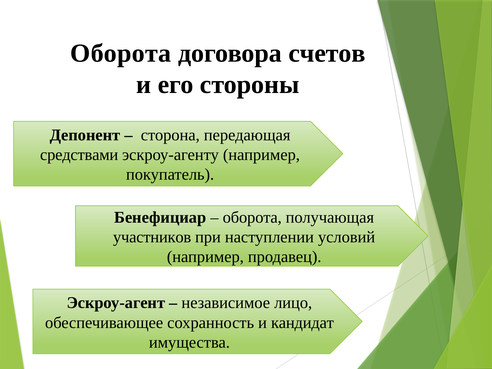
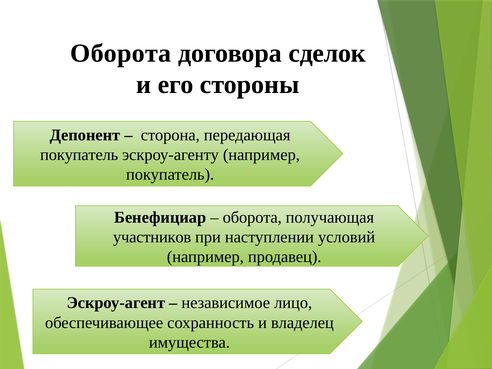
счетов: счетов -> сделок
средствами at (79, 155): средствами -> покупатель
кандидат: кандидат -> владелец
